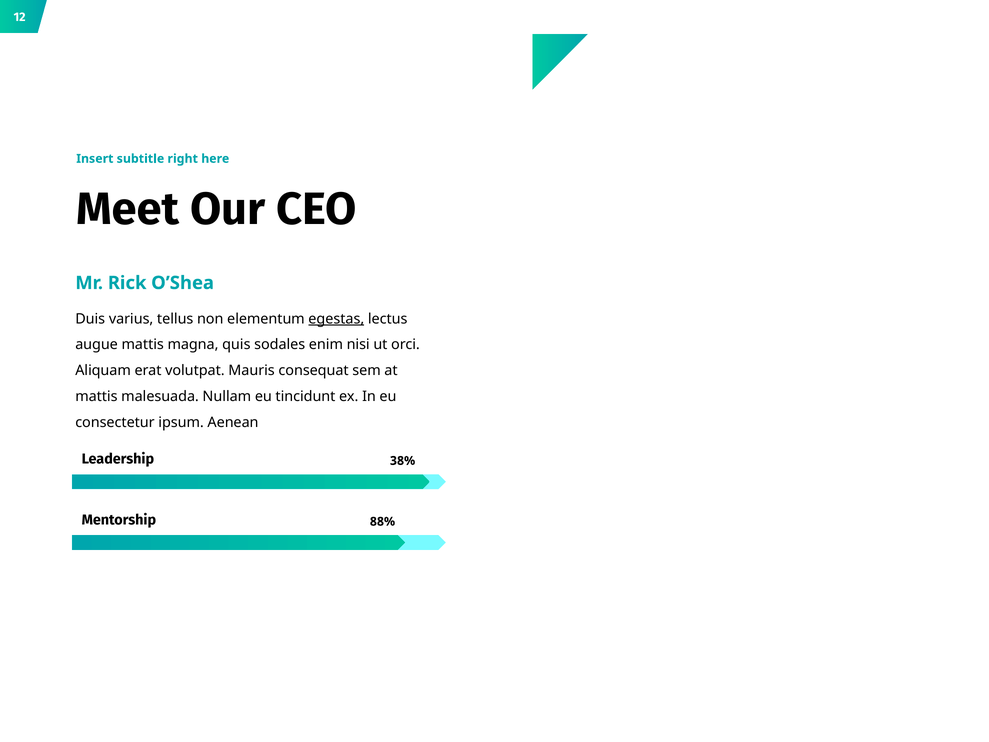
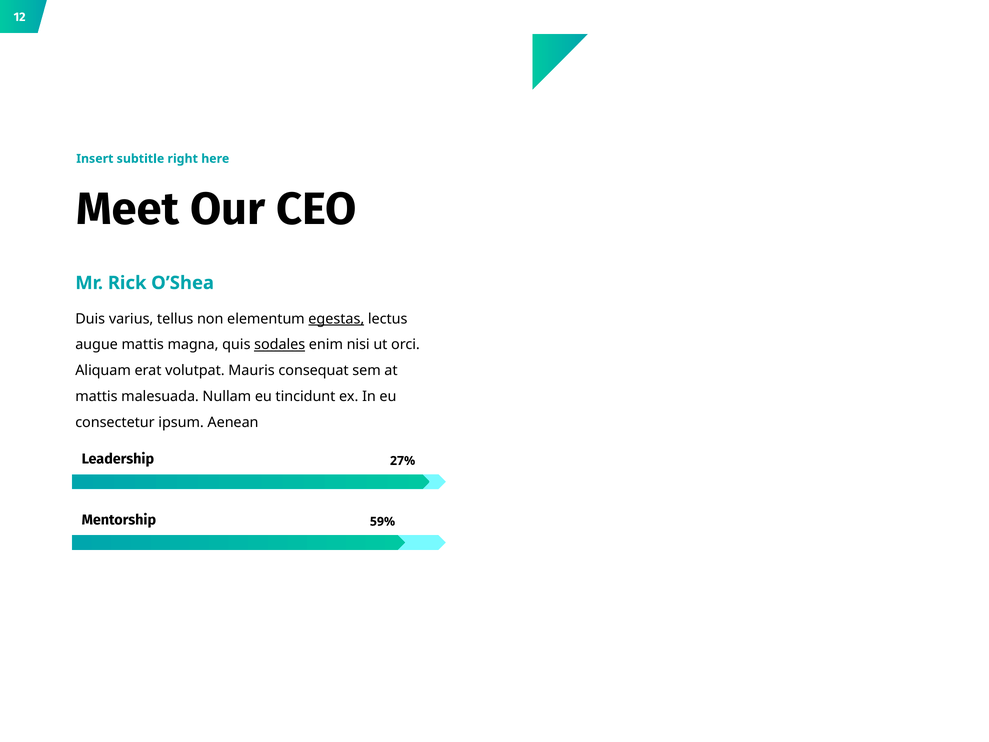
sodales underline: none -> present
38%: 38% -> 27%
88%: 88% -> 59%
